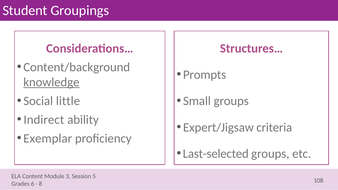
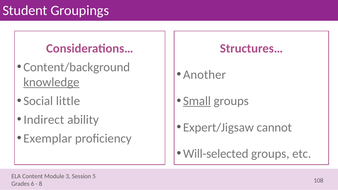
Prompts: Prompts -> Another
Small underline: none -> present
criteria: criteria -> cannot
Last-selected: Last-selected -> Will-selected
